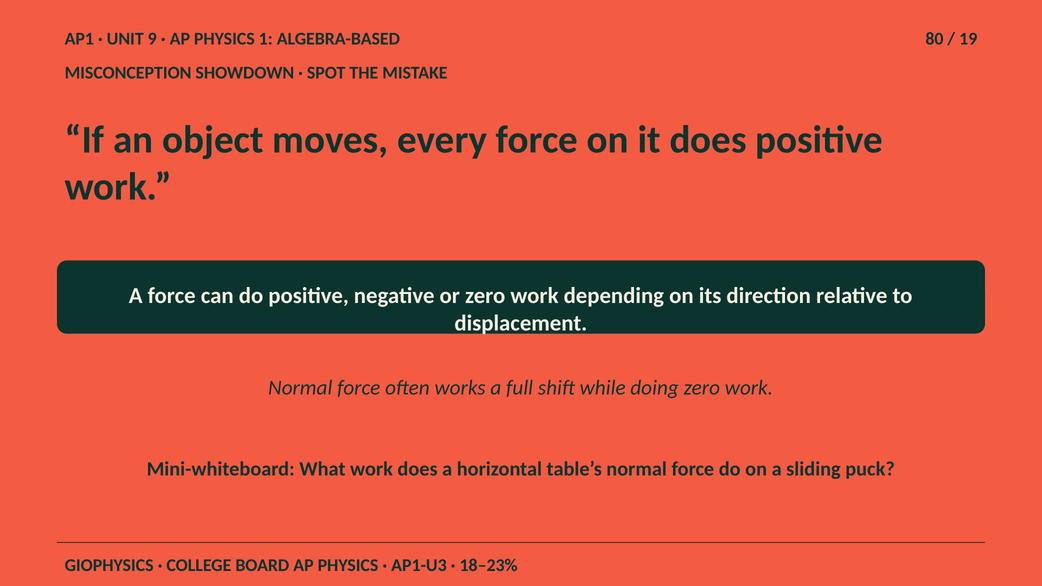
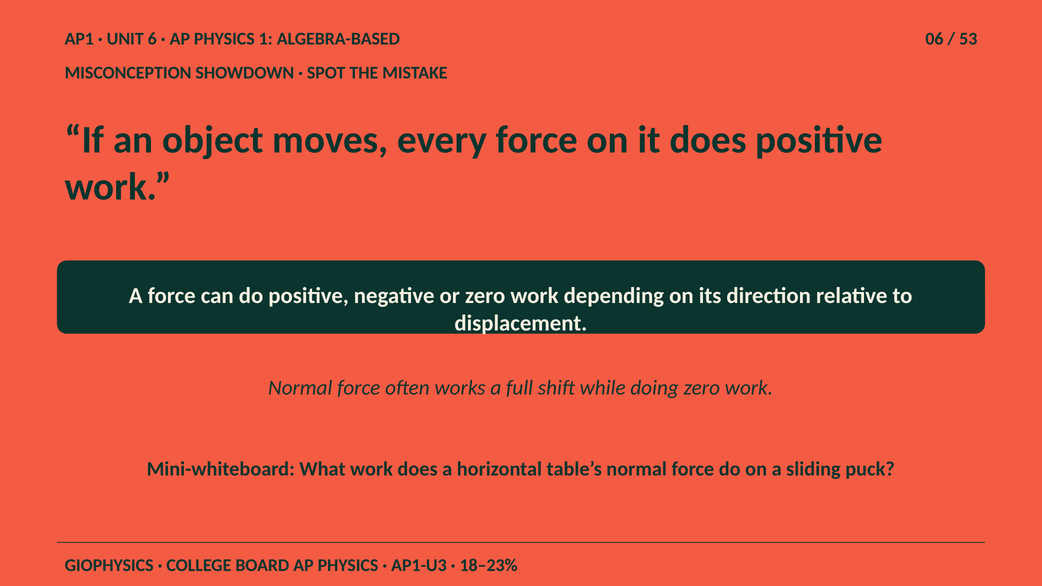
9: 9 -> 6
80: 80 -> 06
19: 19 -> 53
